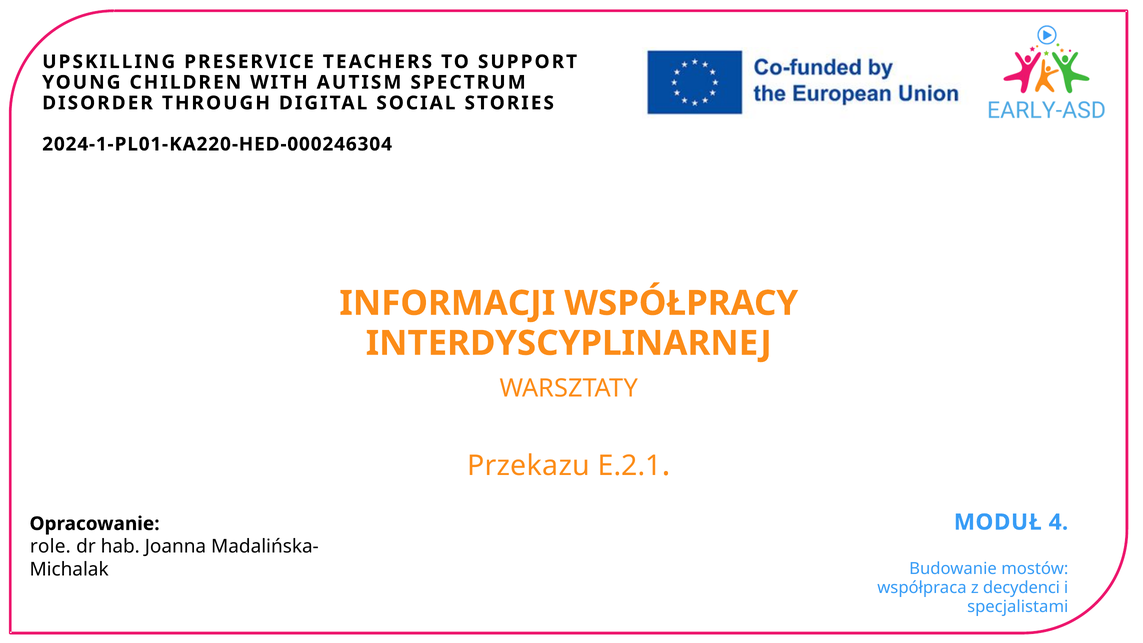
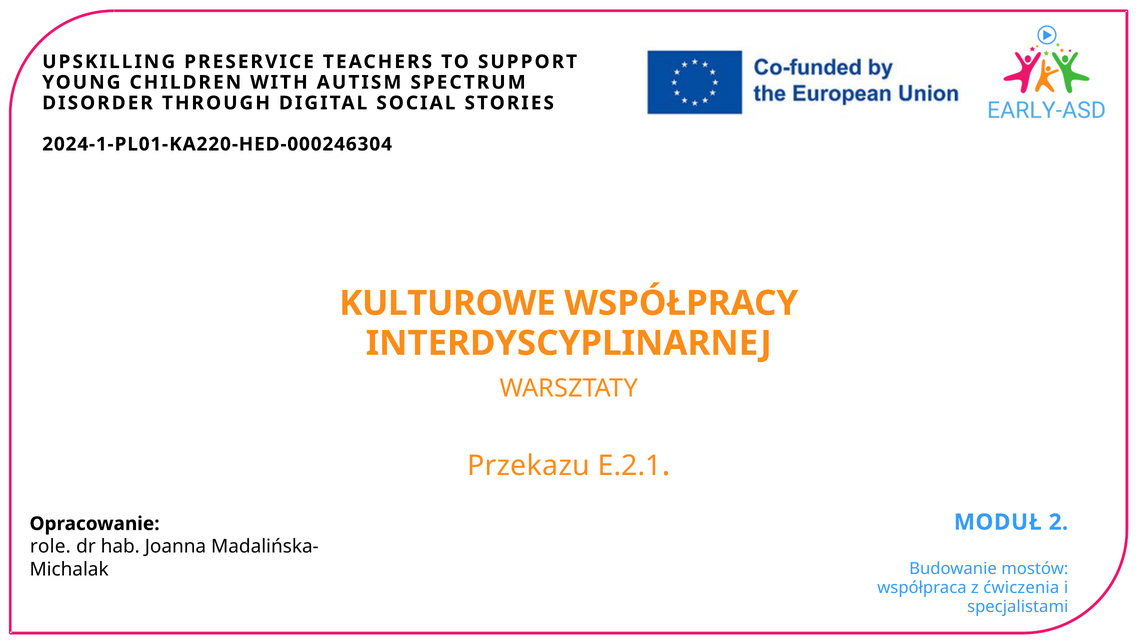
INFORMACJI: INFORMACJI -> KULTUROWE
4: 4 -> 2
decydenci: decydenci -> ćwiczenia
